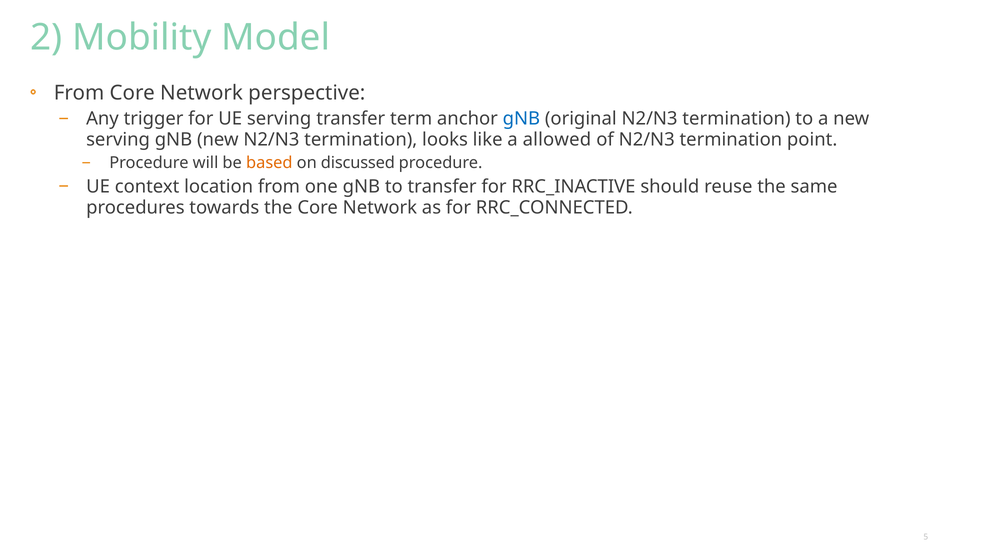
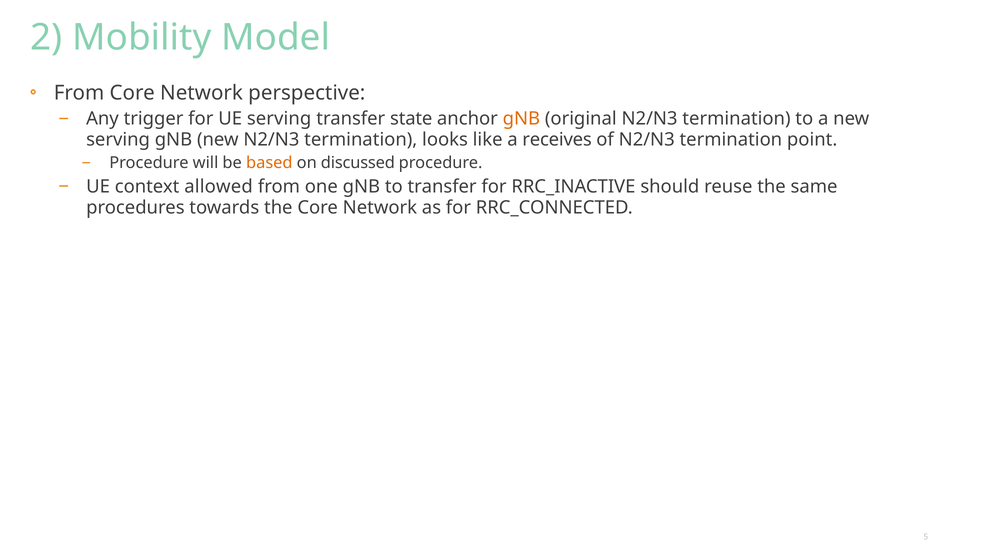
term: term -> state
gNB at (521, 119) colour: blue -> orange
allowed: allowed -> receives
location: location -> allowed
